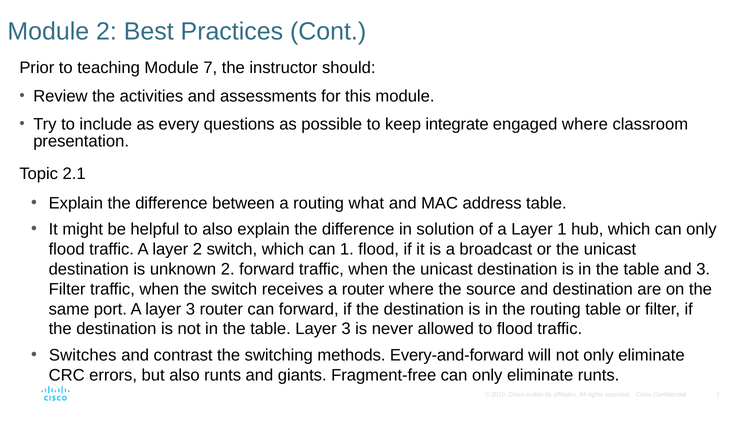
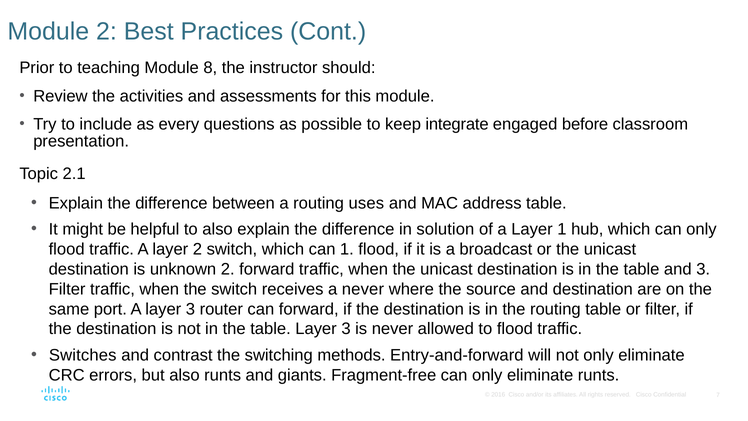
Module 7: 7 -> 8
engaged where: where -> before
what: what -> uses
a router: router -> never
Every-and-forward: Every-and-forward -> Entry-and-forward
